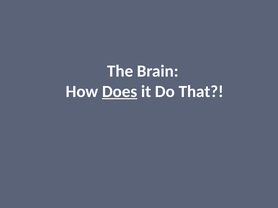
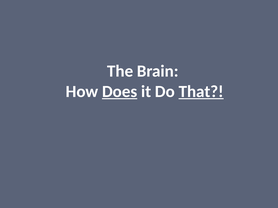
That underline: none -> present
